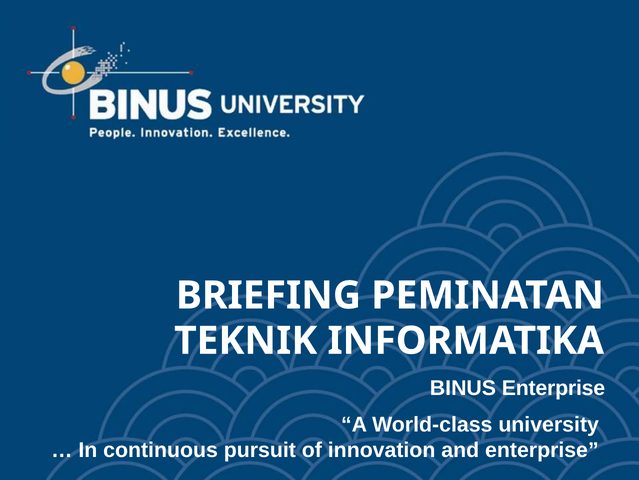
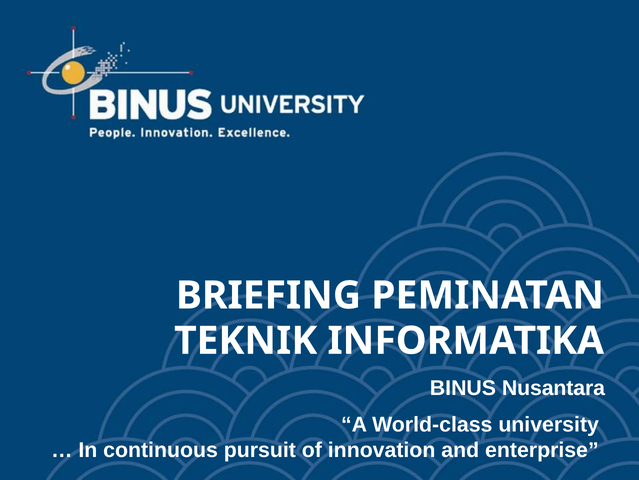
BINUS Enterprise: Enterprise -> Nusantara
